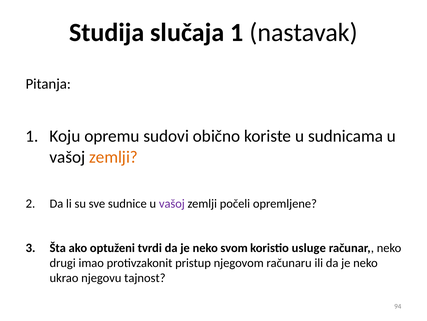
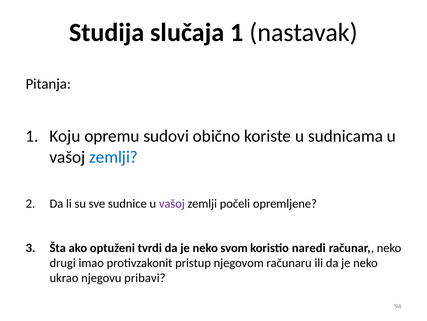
zemlji at (114, 157) colour: orange -> blue
usluge: usluge -> naredi
tajnost: tajnost -> pribavi
